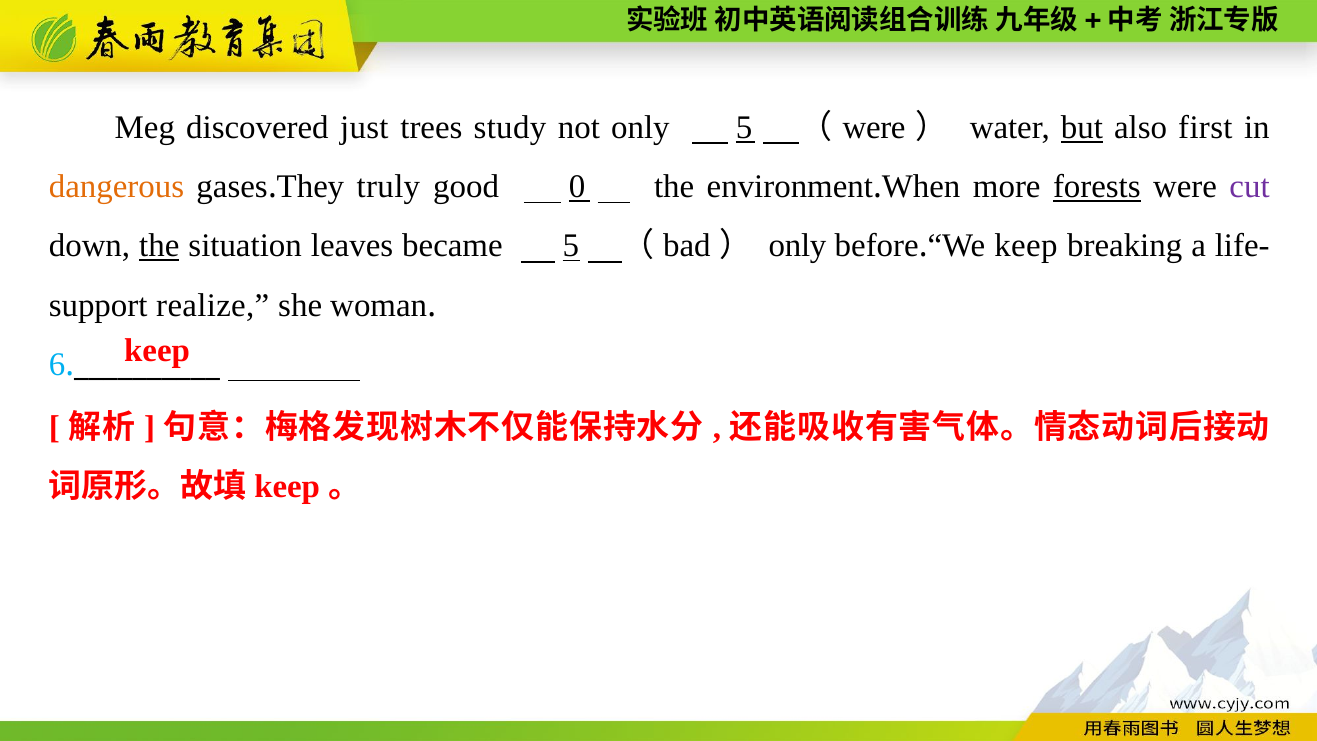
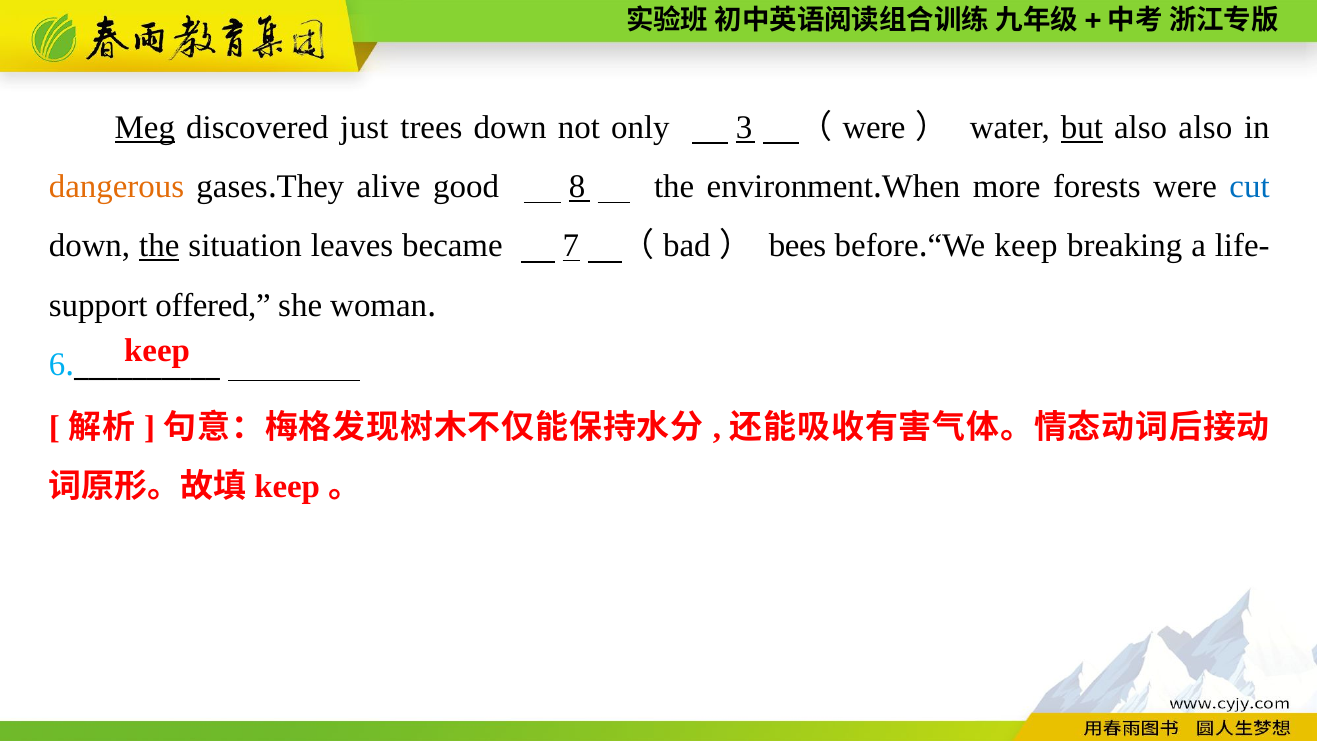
Meg underline: none -> present
trees study: study -> down
only 5: 5 -> 3
also first: first -> also
truly: truly -> alive
0: 0 -> 8
forests underline: present -> none
cut colour: purple -> blue
became 5: 5 -> 7
only at (797, 246): only -> bees
realize: realize -> offered
